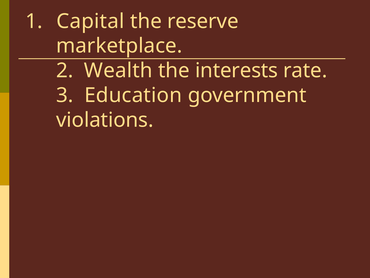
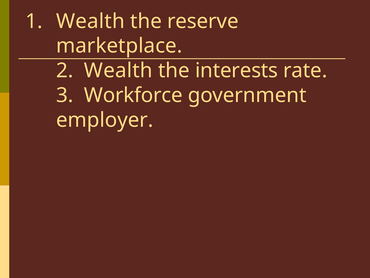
Capital at (90, 21): Capital -> Wealth
Education: Education -> Workforce
violations: violations -> employer
